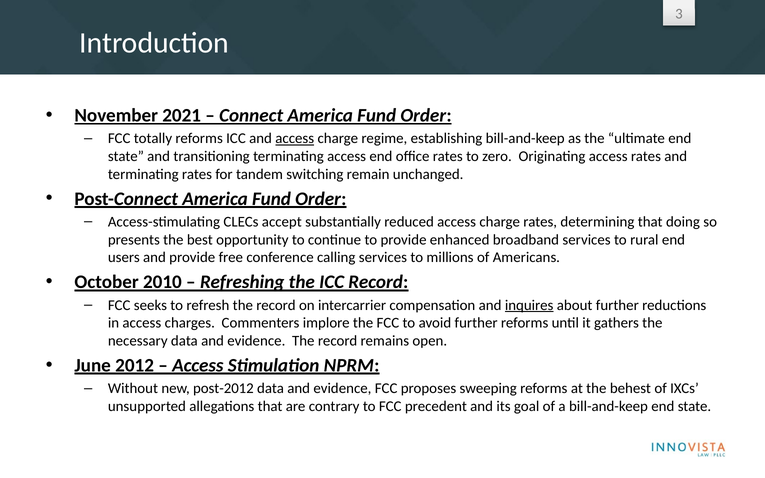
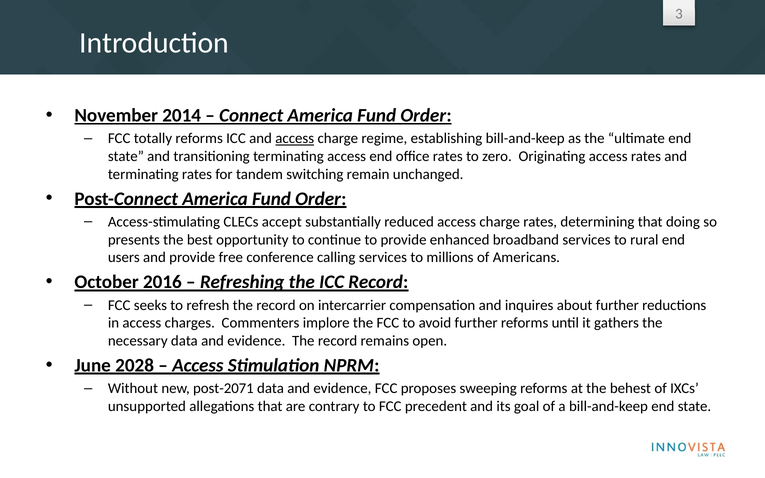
2021: 2021 -> 2014
2010: 2010 -> 2016
inquires underline: present -> none
2012: 2012 -> 2028
post-2012: post-2012 -> post-2071
